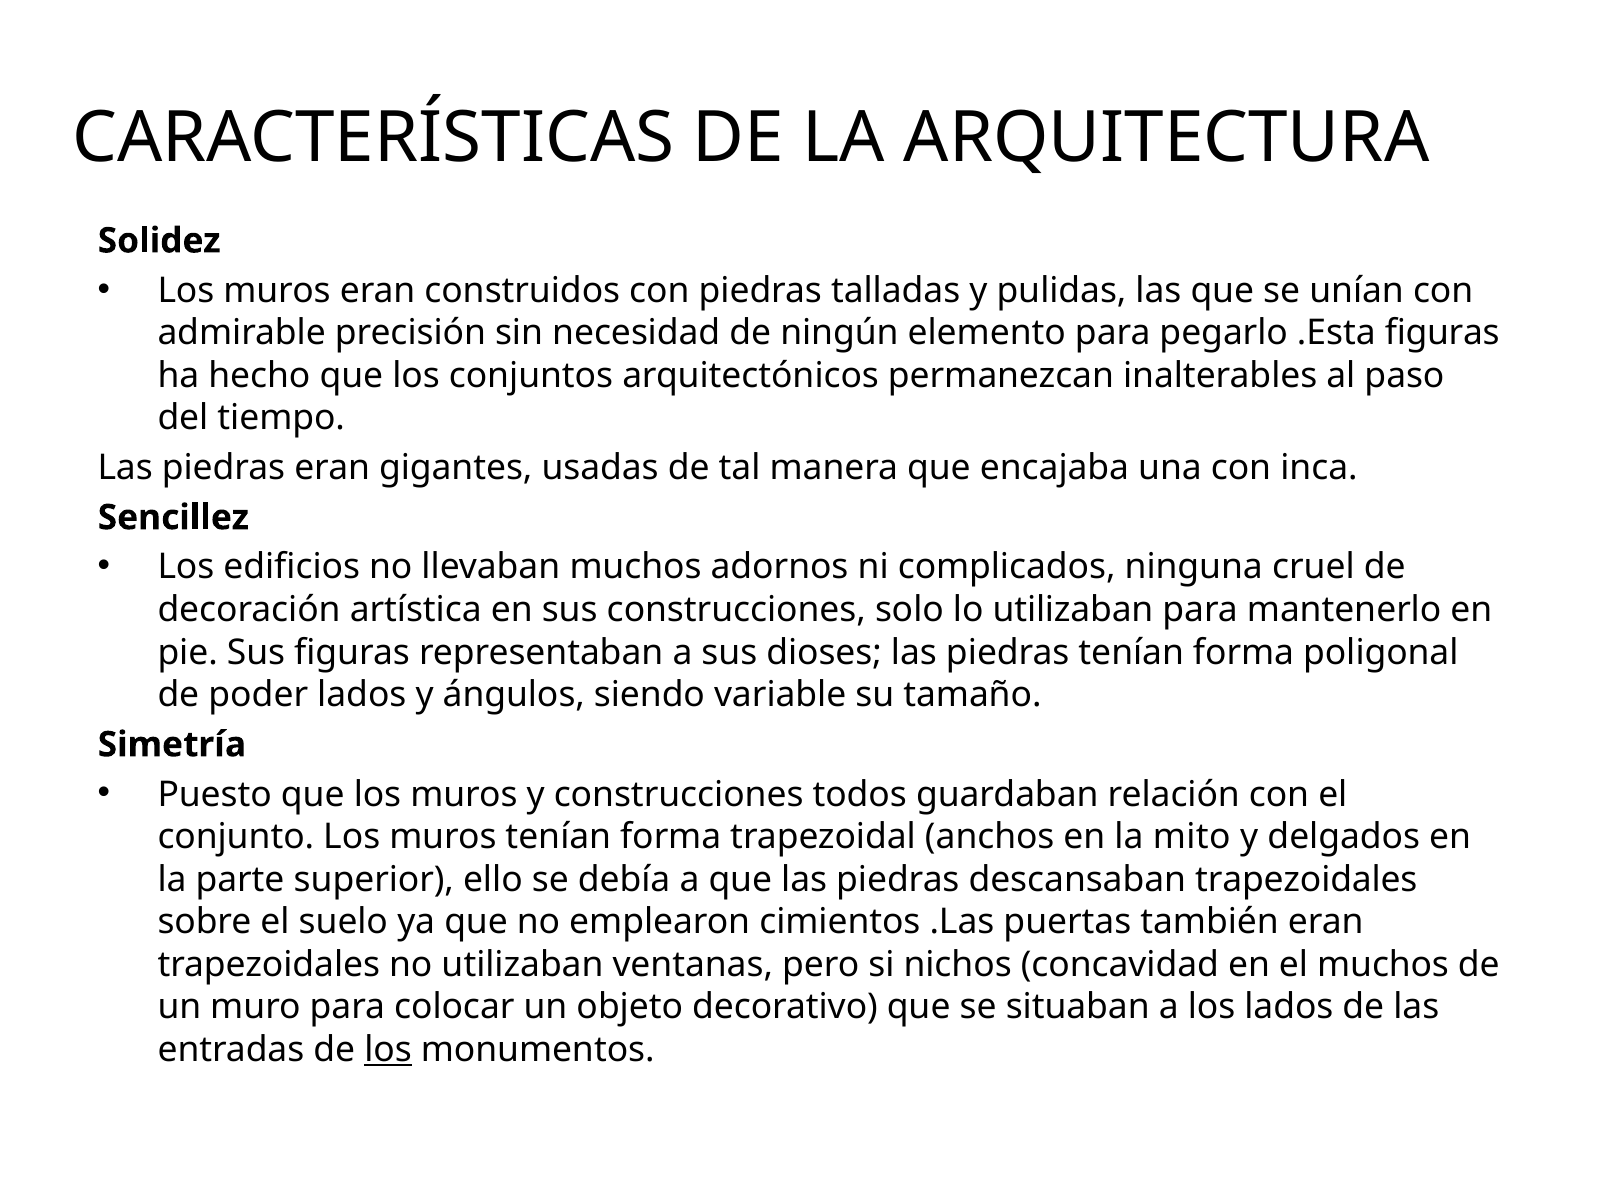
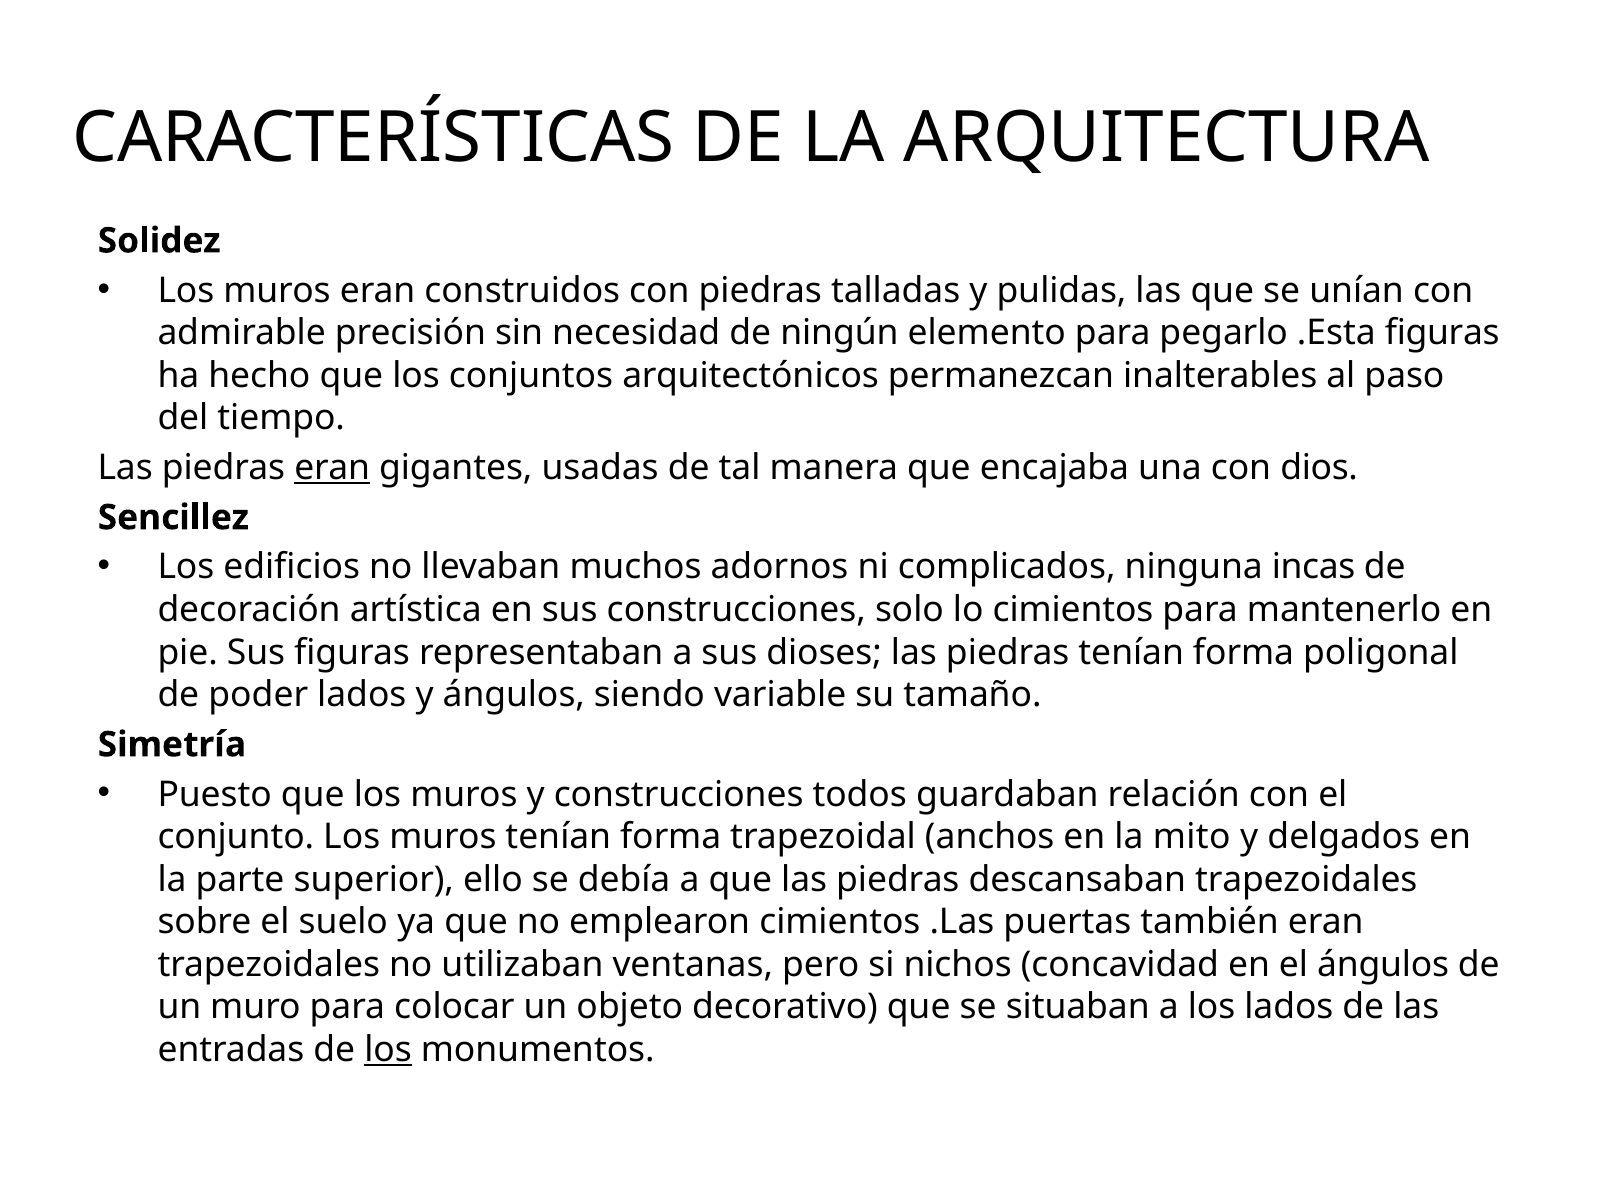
eran at (332, 468) underline: none -> present
inca: inca -> dios
cruel: cruel -> incas
lo utilizaban: utilizaban -> cimientos
el muchos: muchos -> ángulos
